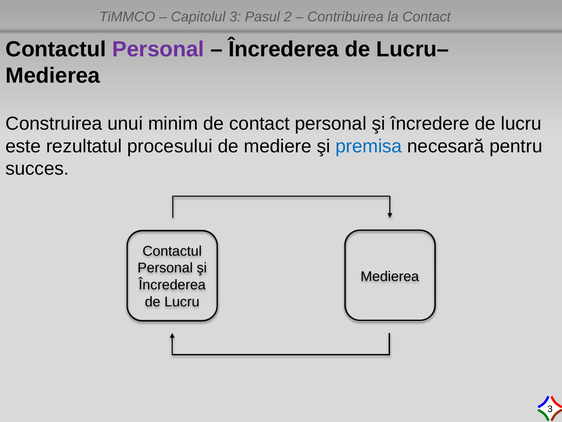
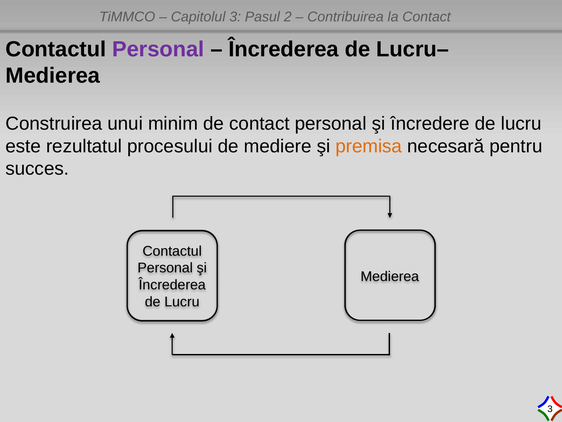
premisa colour: blue -> orange
